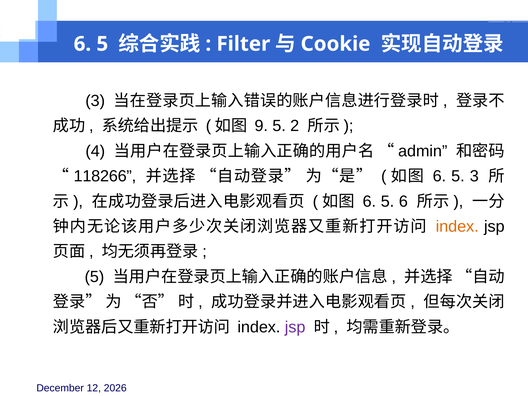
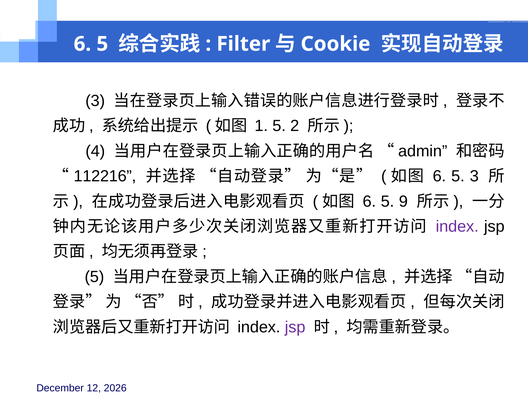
9: 9 -> 1
118266: 118266 -> 112216
5 6: 6 -> 9
index at (457, 226) colour: orange -> purple
